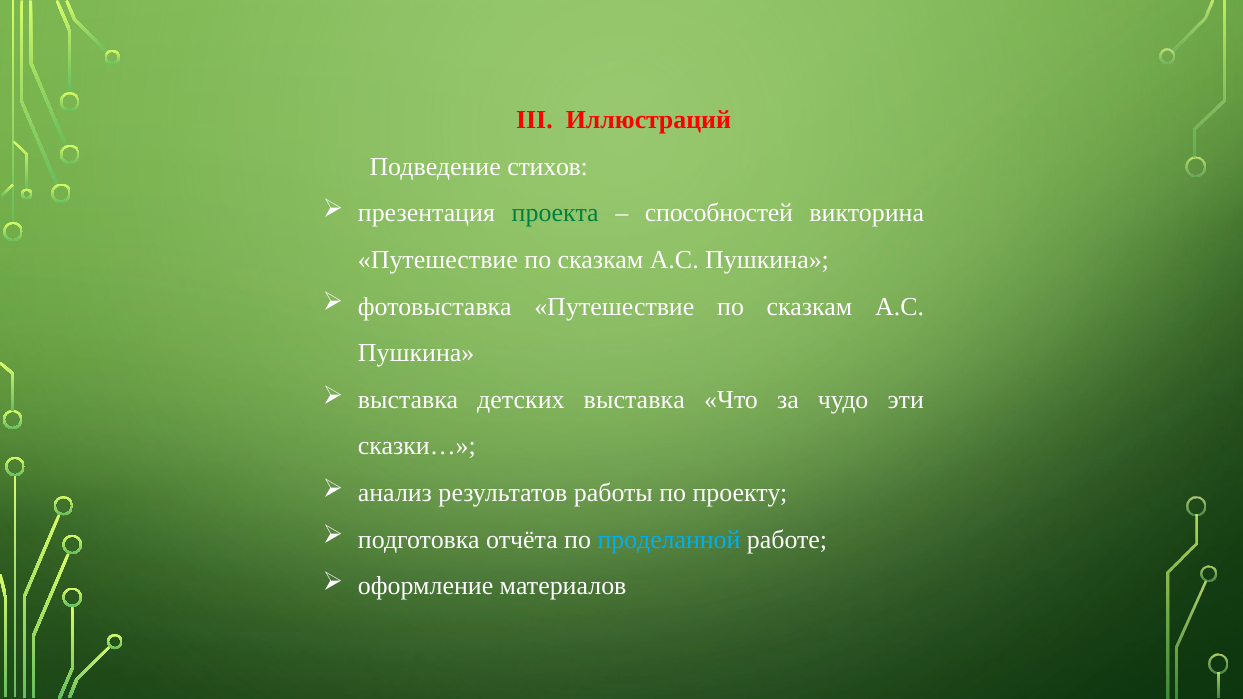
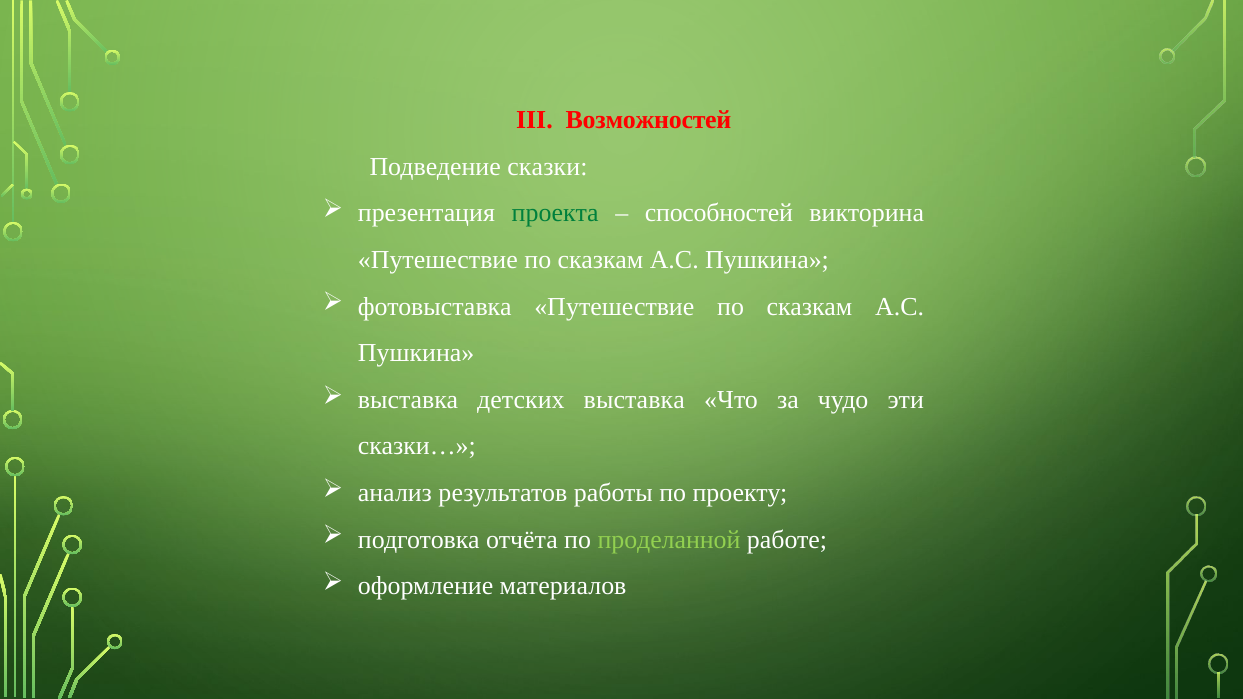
Иллюстраций: Иллюстраций -> Возможностей
стихов: стихов -> сказки
проделанной colour: light blue -> light green
